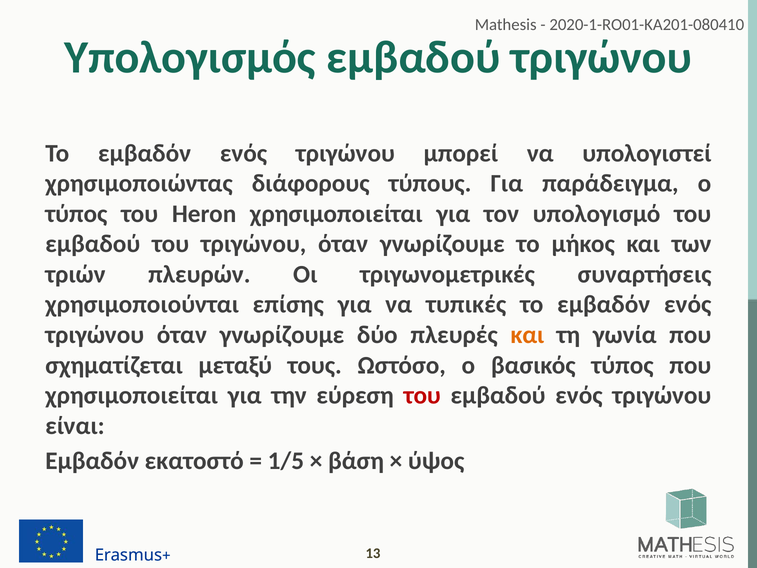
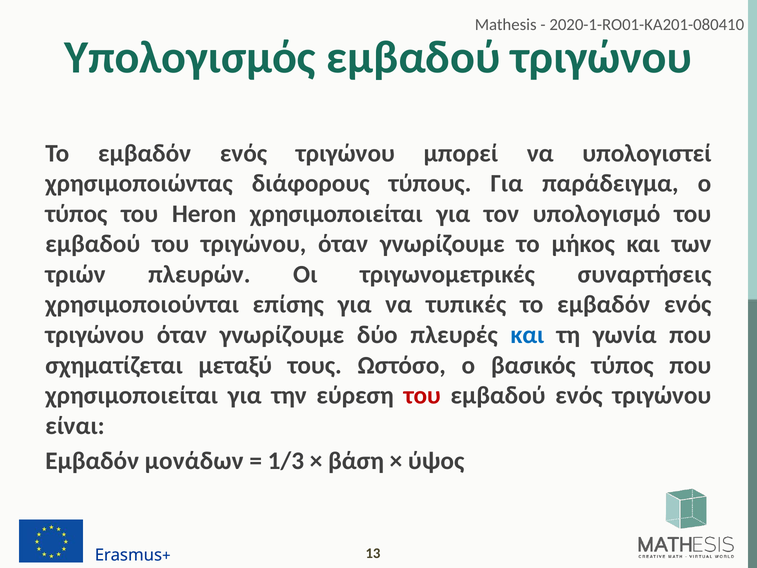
και at (527, 335) colour: orange -> blue
εκατοστό: εκατοστό -> μονάδων
1/5: 1/5 -> 1/3
